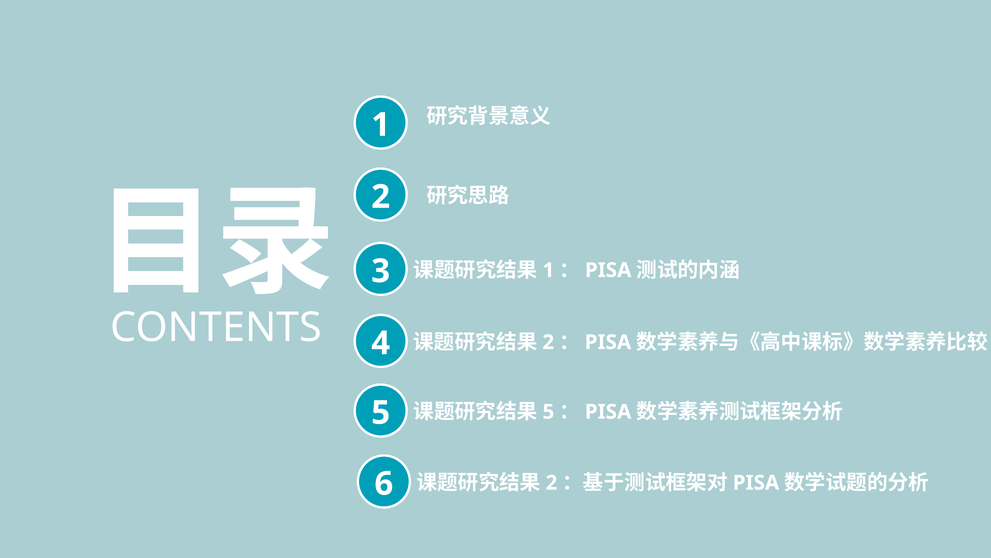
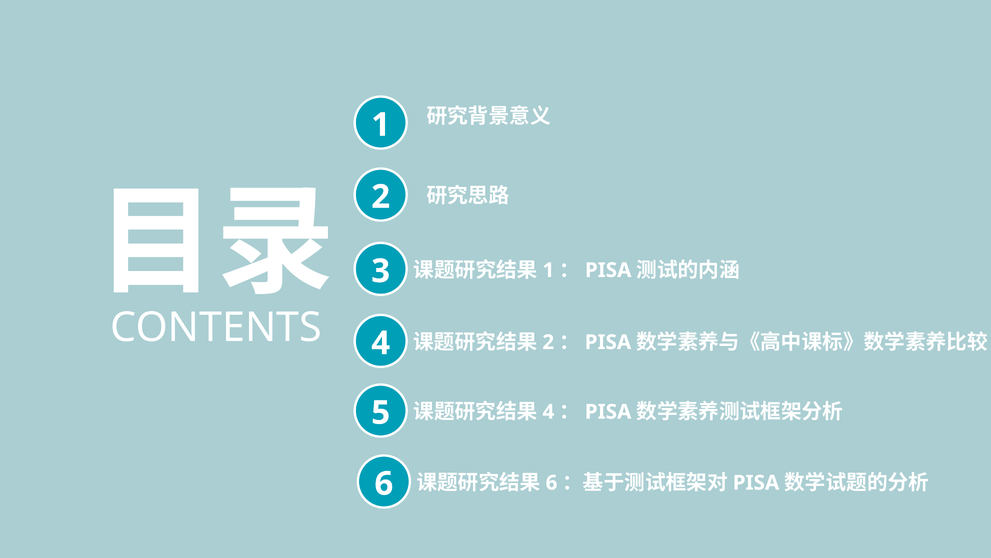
5 at (548, 411): 5 -> 4
2 at (552, 482): 2 -> 6
